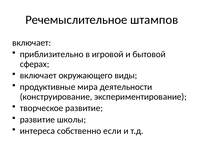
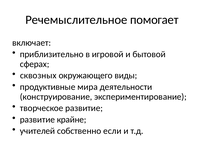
штампов: штампов -> помогает
включает at (38, 75): включает -> сквозных
школы: школы -> крайне
интереса: интереса -> учителей
